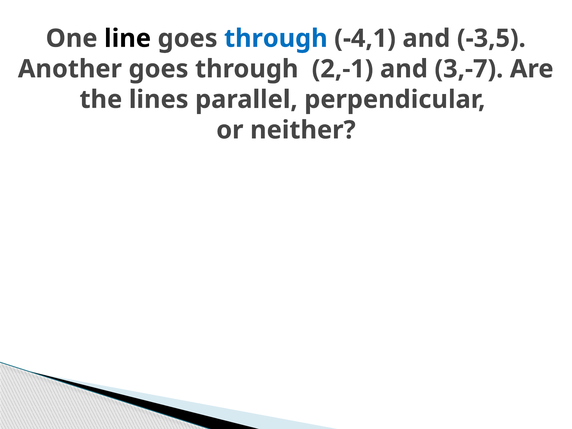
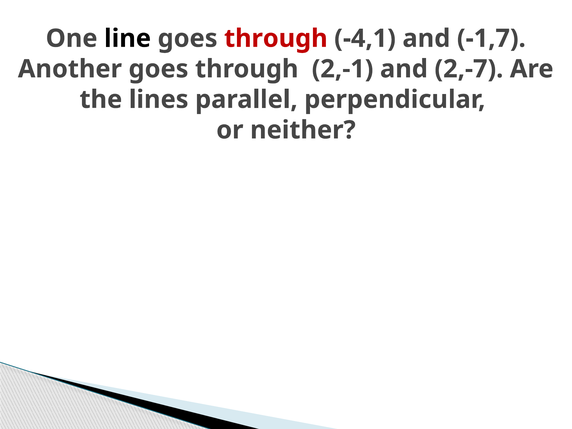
through at (276, 38) colour: blue -> red
-3,5: -3,5 -> -1,7
3,-7: 3,-7 -> 2,-7
